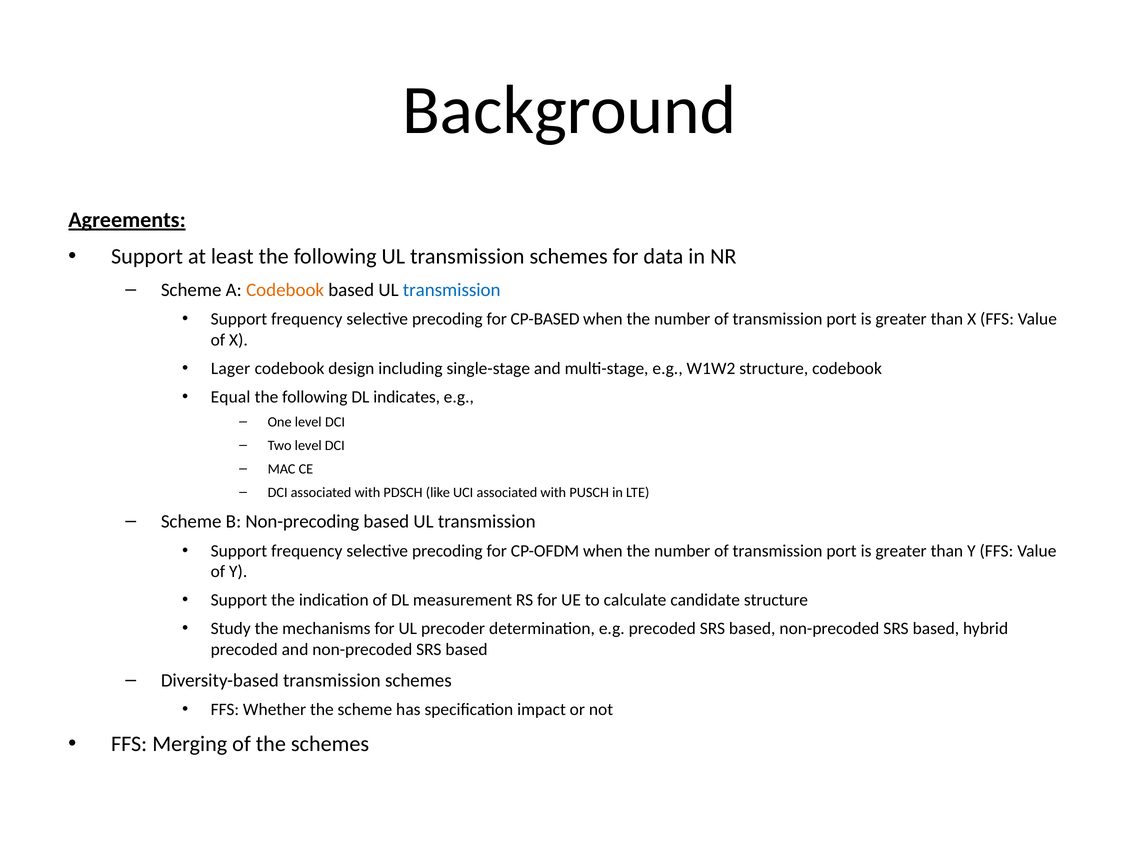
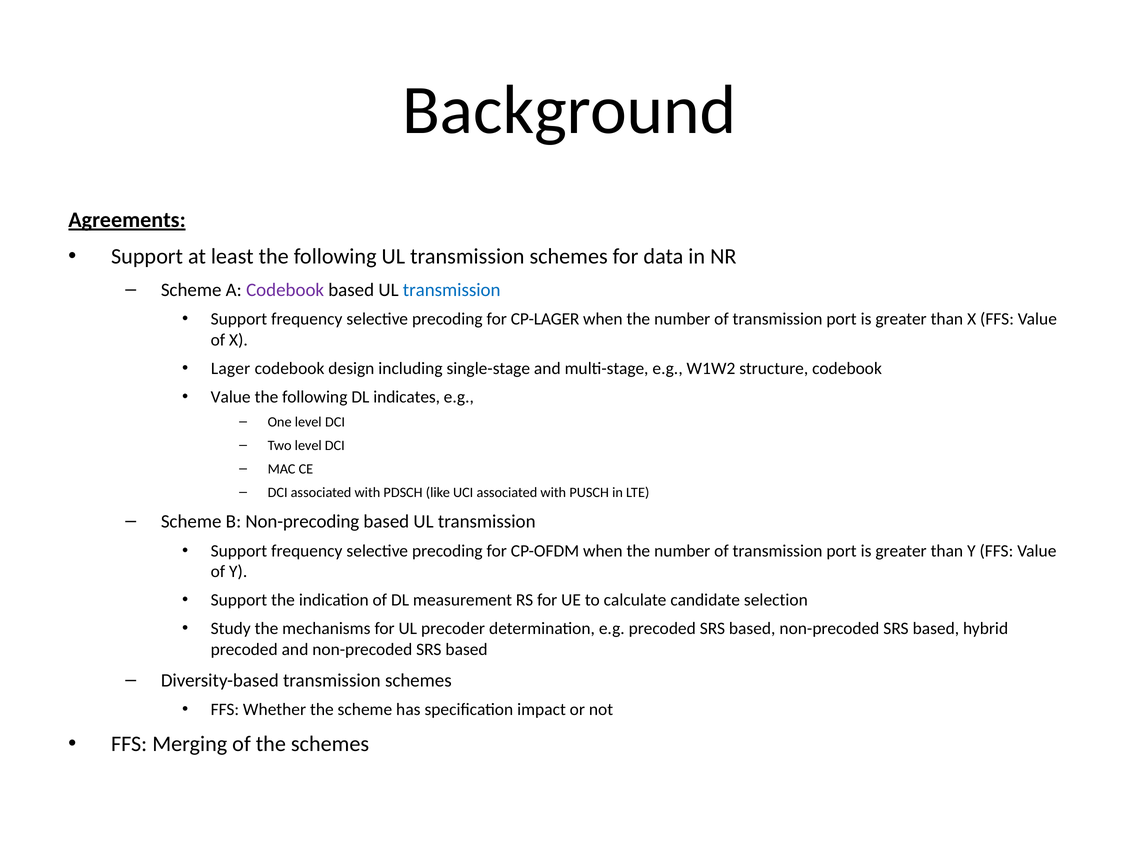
Codebook at (285, 290) colour: orange -> purple
CP-BASED: CP-BASED -> CP-LAGER
Equal at (231, 397): Equal -> Value
candidate structure: structure -> selection
